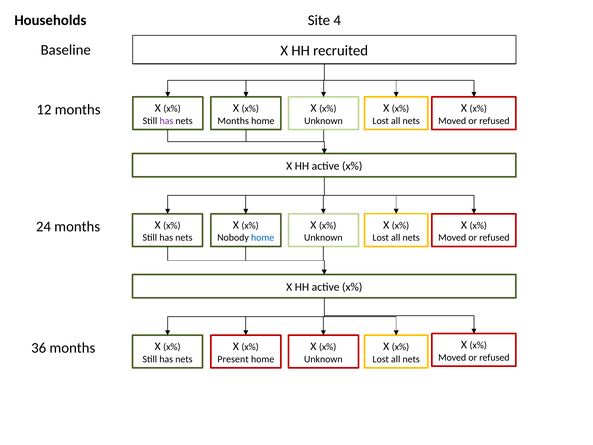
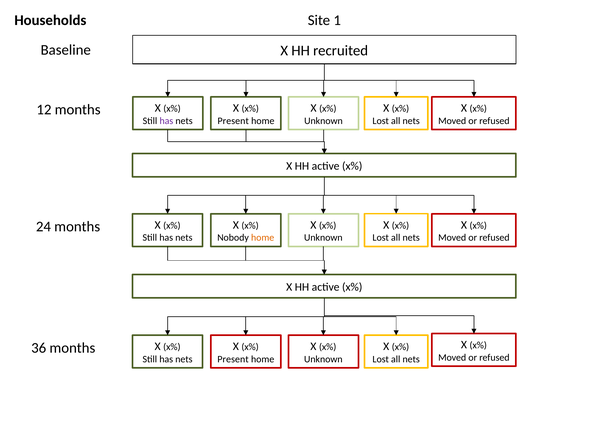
4: 4 -> 1
Months at (233, 121): Months -> Present
home at (263, 238) colour: blue -> orange
